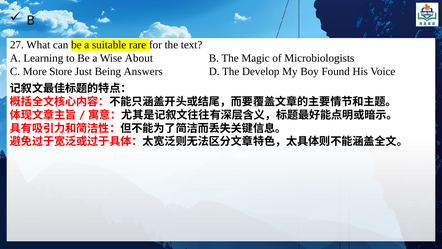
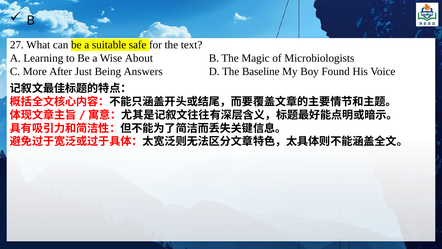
rare: rare -> safe
Store: Store -> After
Develop: Develop -> Baseline
